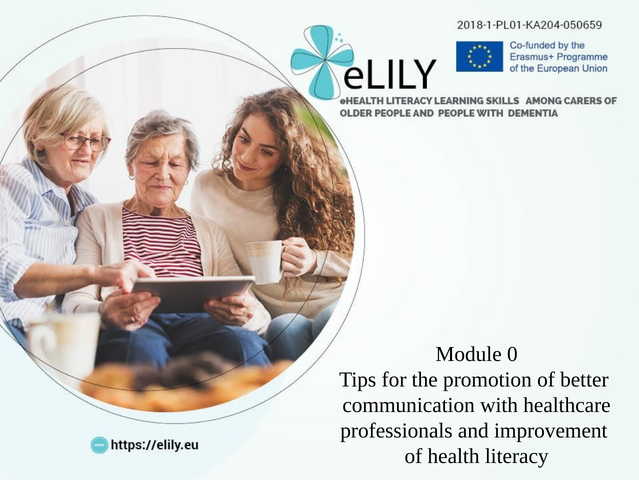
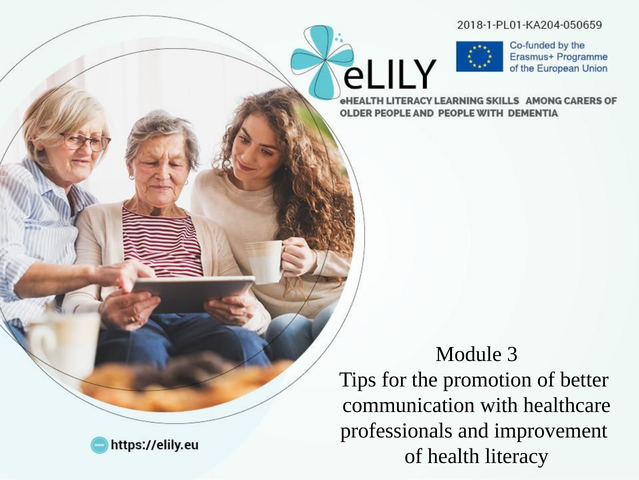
0: 0 -> 3
